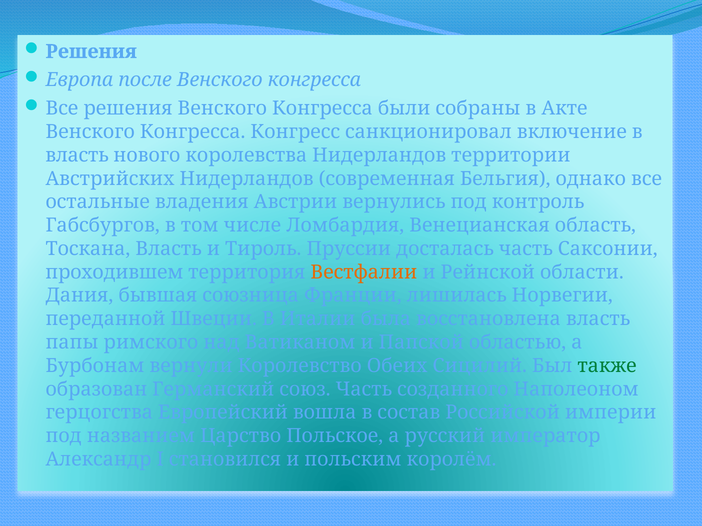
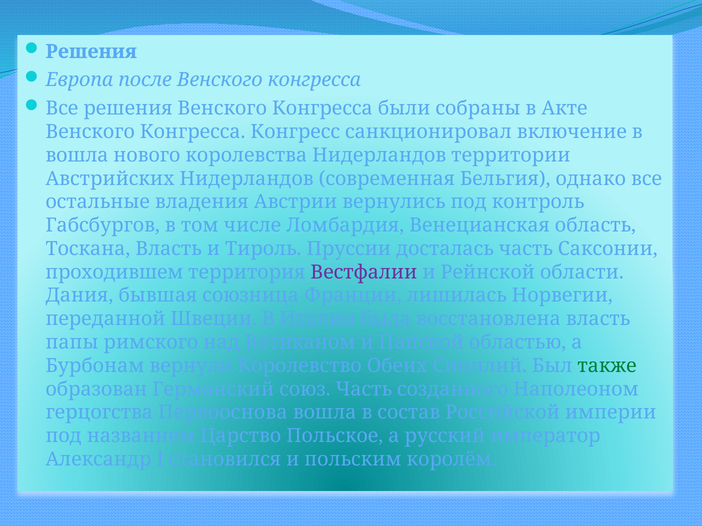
власть at (77, 155): власть -> вошла
Вестфалии colour: orange -> purple
Европейский: Европейский -> Первооснова
